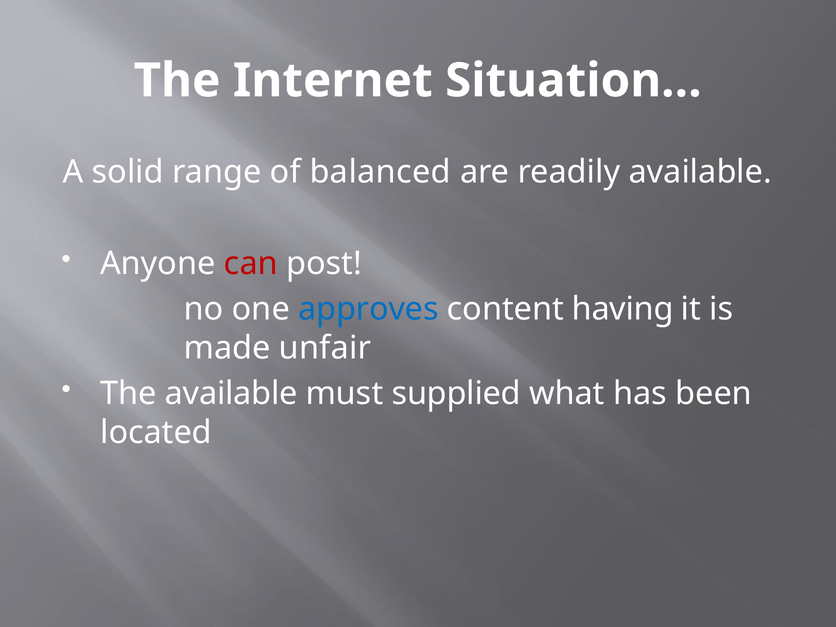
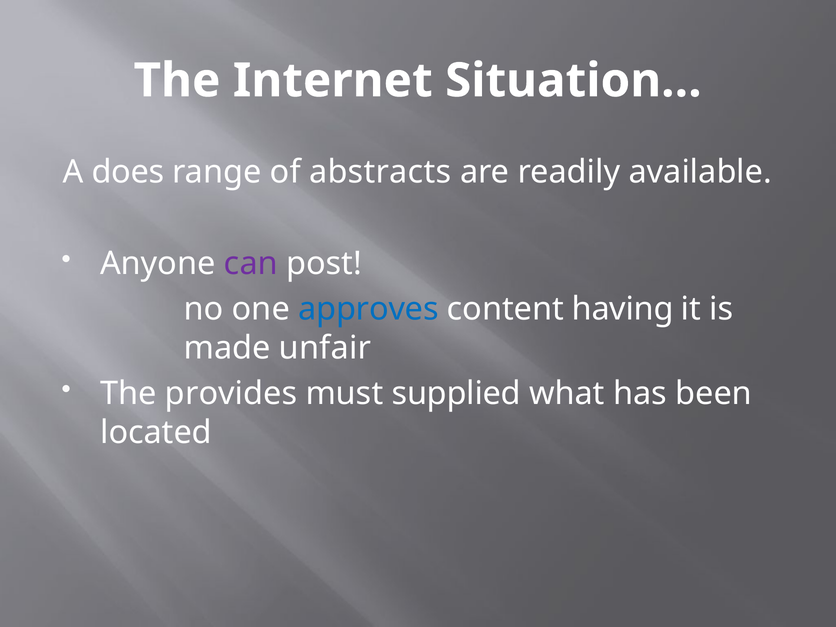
solid: solid -> does
balanced: balanced -> abstracts
can colour: red -> purple
The available: available -> provides
